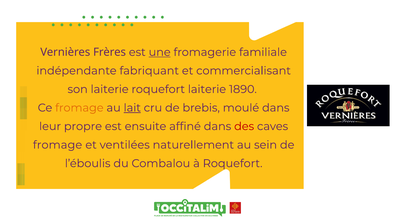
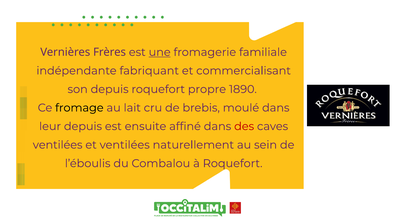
son laiterie: laiterie -> depuis
roquefort laiterie: laiterie -> propre
fromage at (79, 108) colour: orange -> black
lait underline: present -> none
leur propre: propre -> depuis
fromage at (58, 145): fromage -> ventilées
